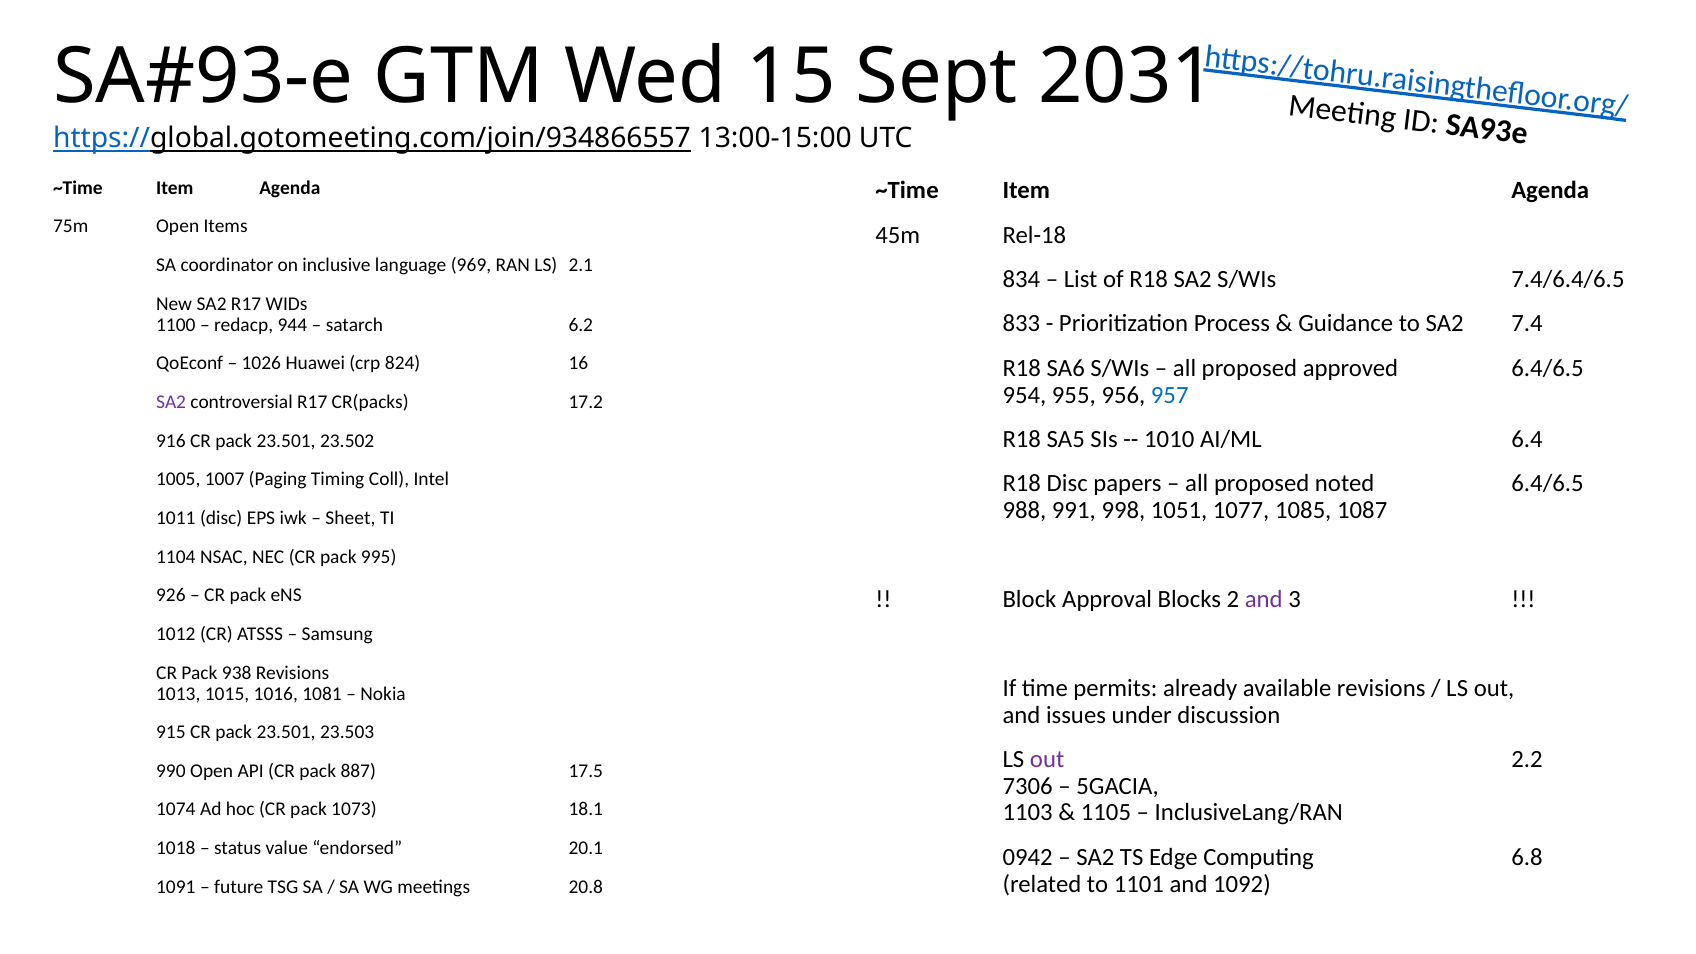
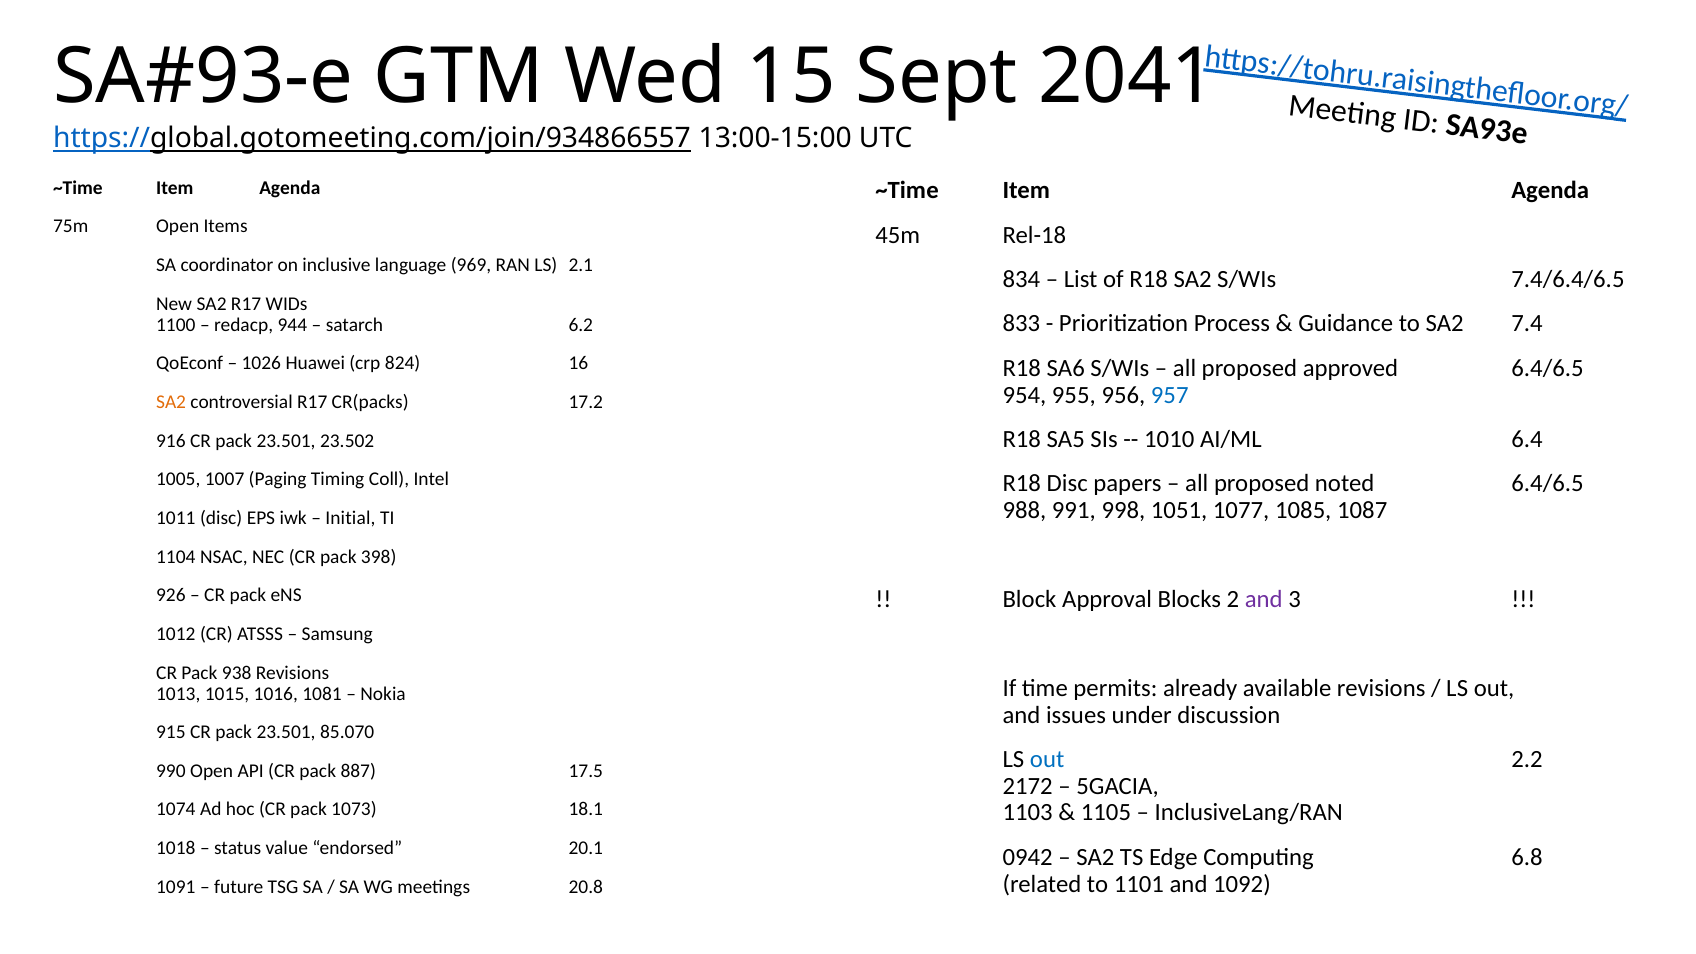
2031: 2031 -> 2041
SA2 at (171, 402) colour: purple -> orange
Sheet: Sheet -> Initial
995: 995 -> 398
23.503: 23.503 -> 85.070
out at (1047, 759) colour: purple -> blue
7306: 7306 -> 2172
